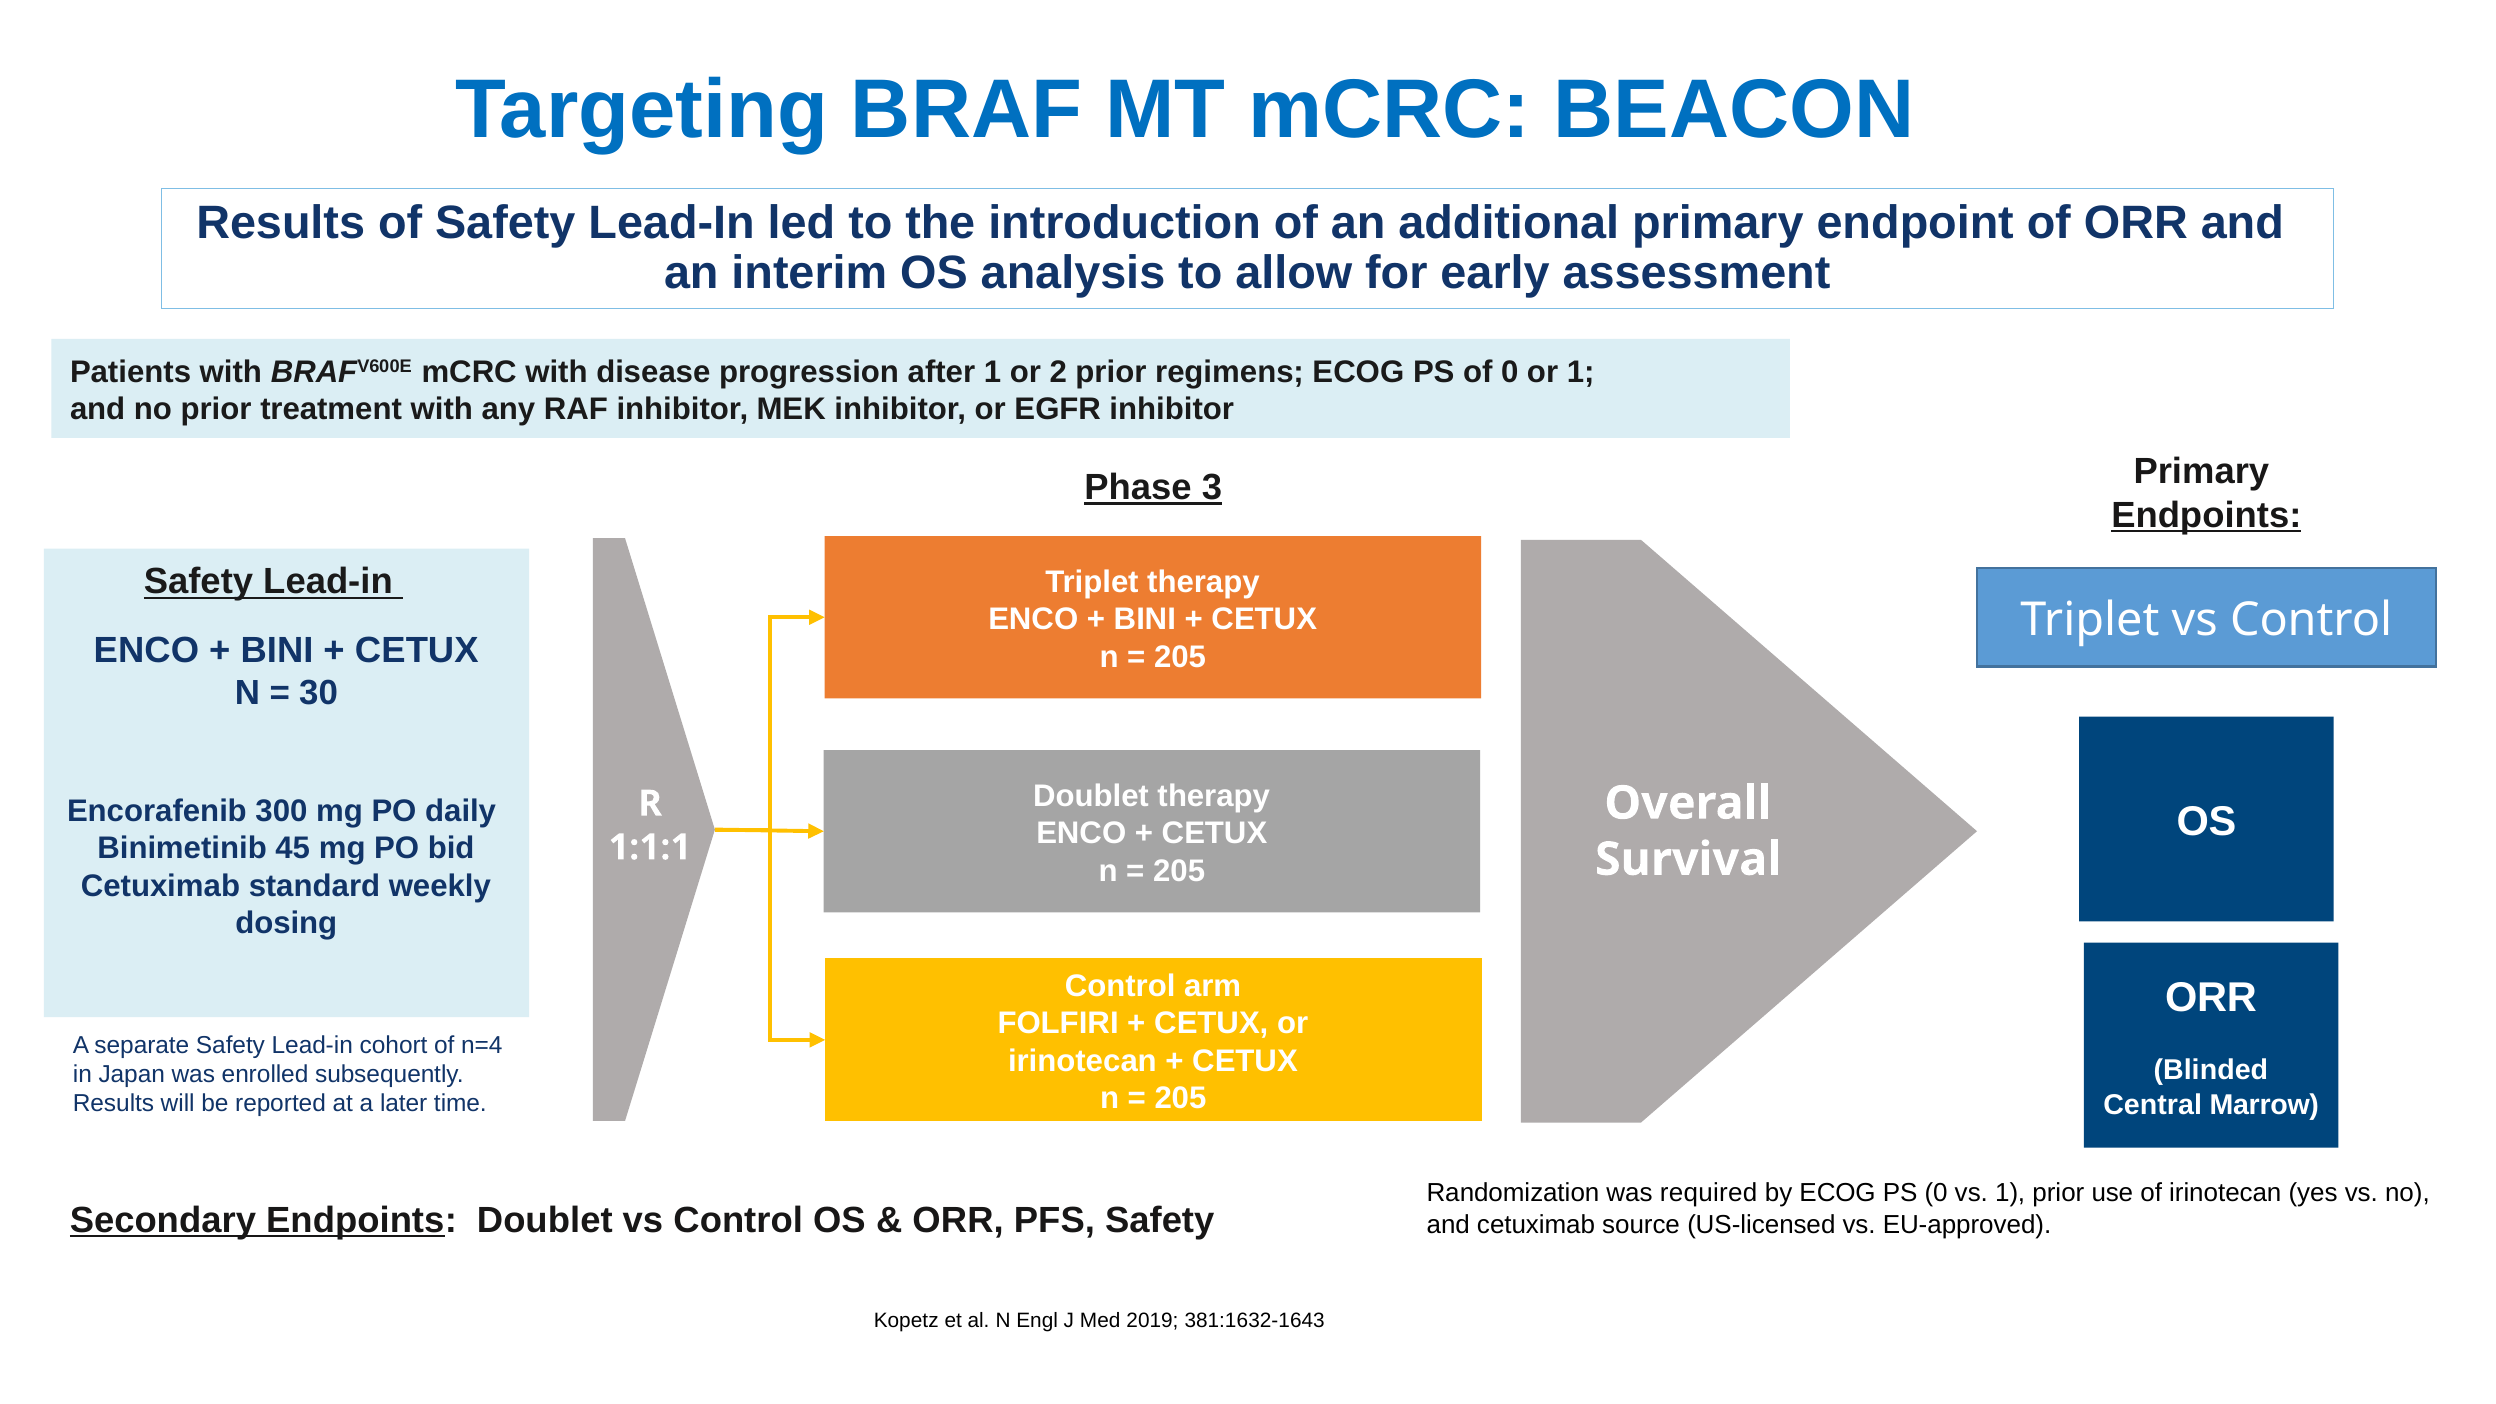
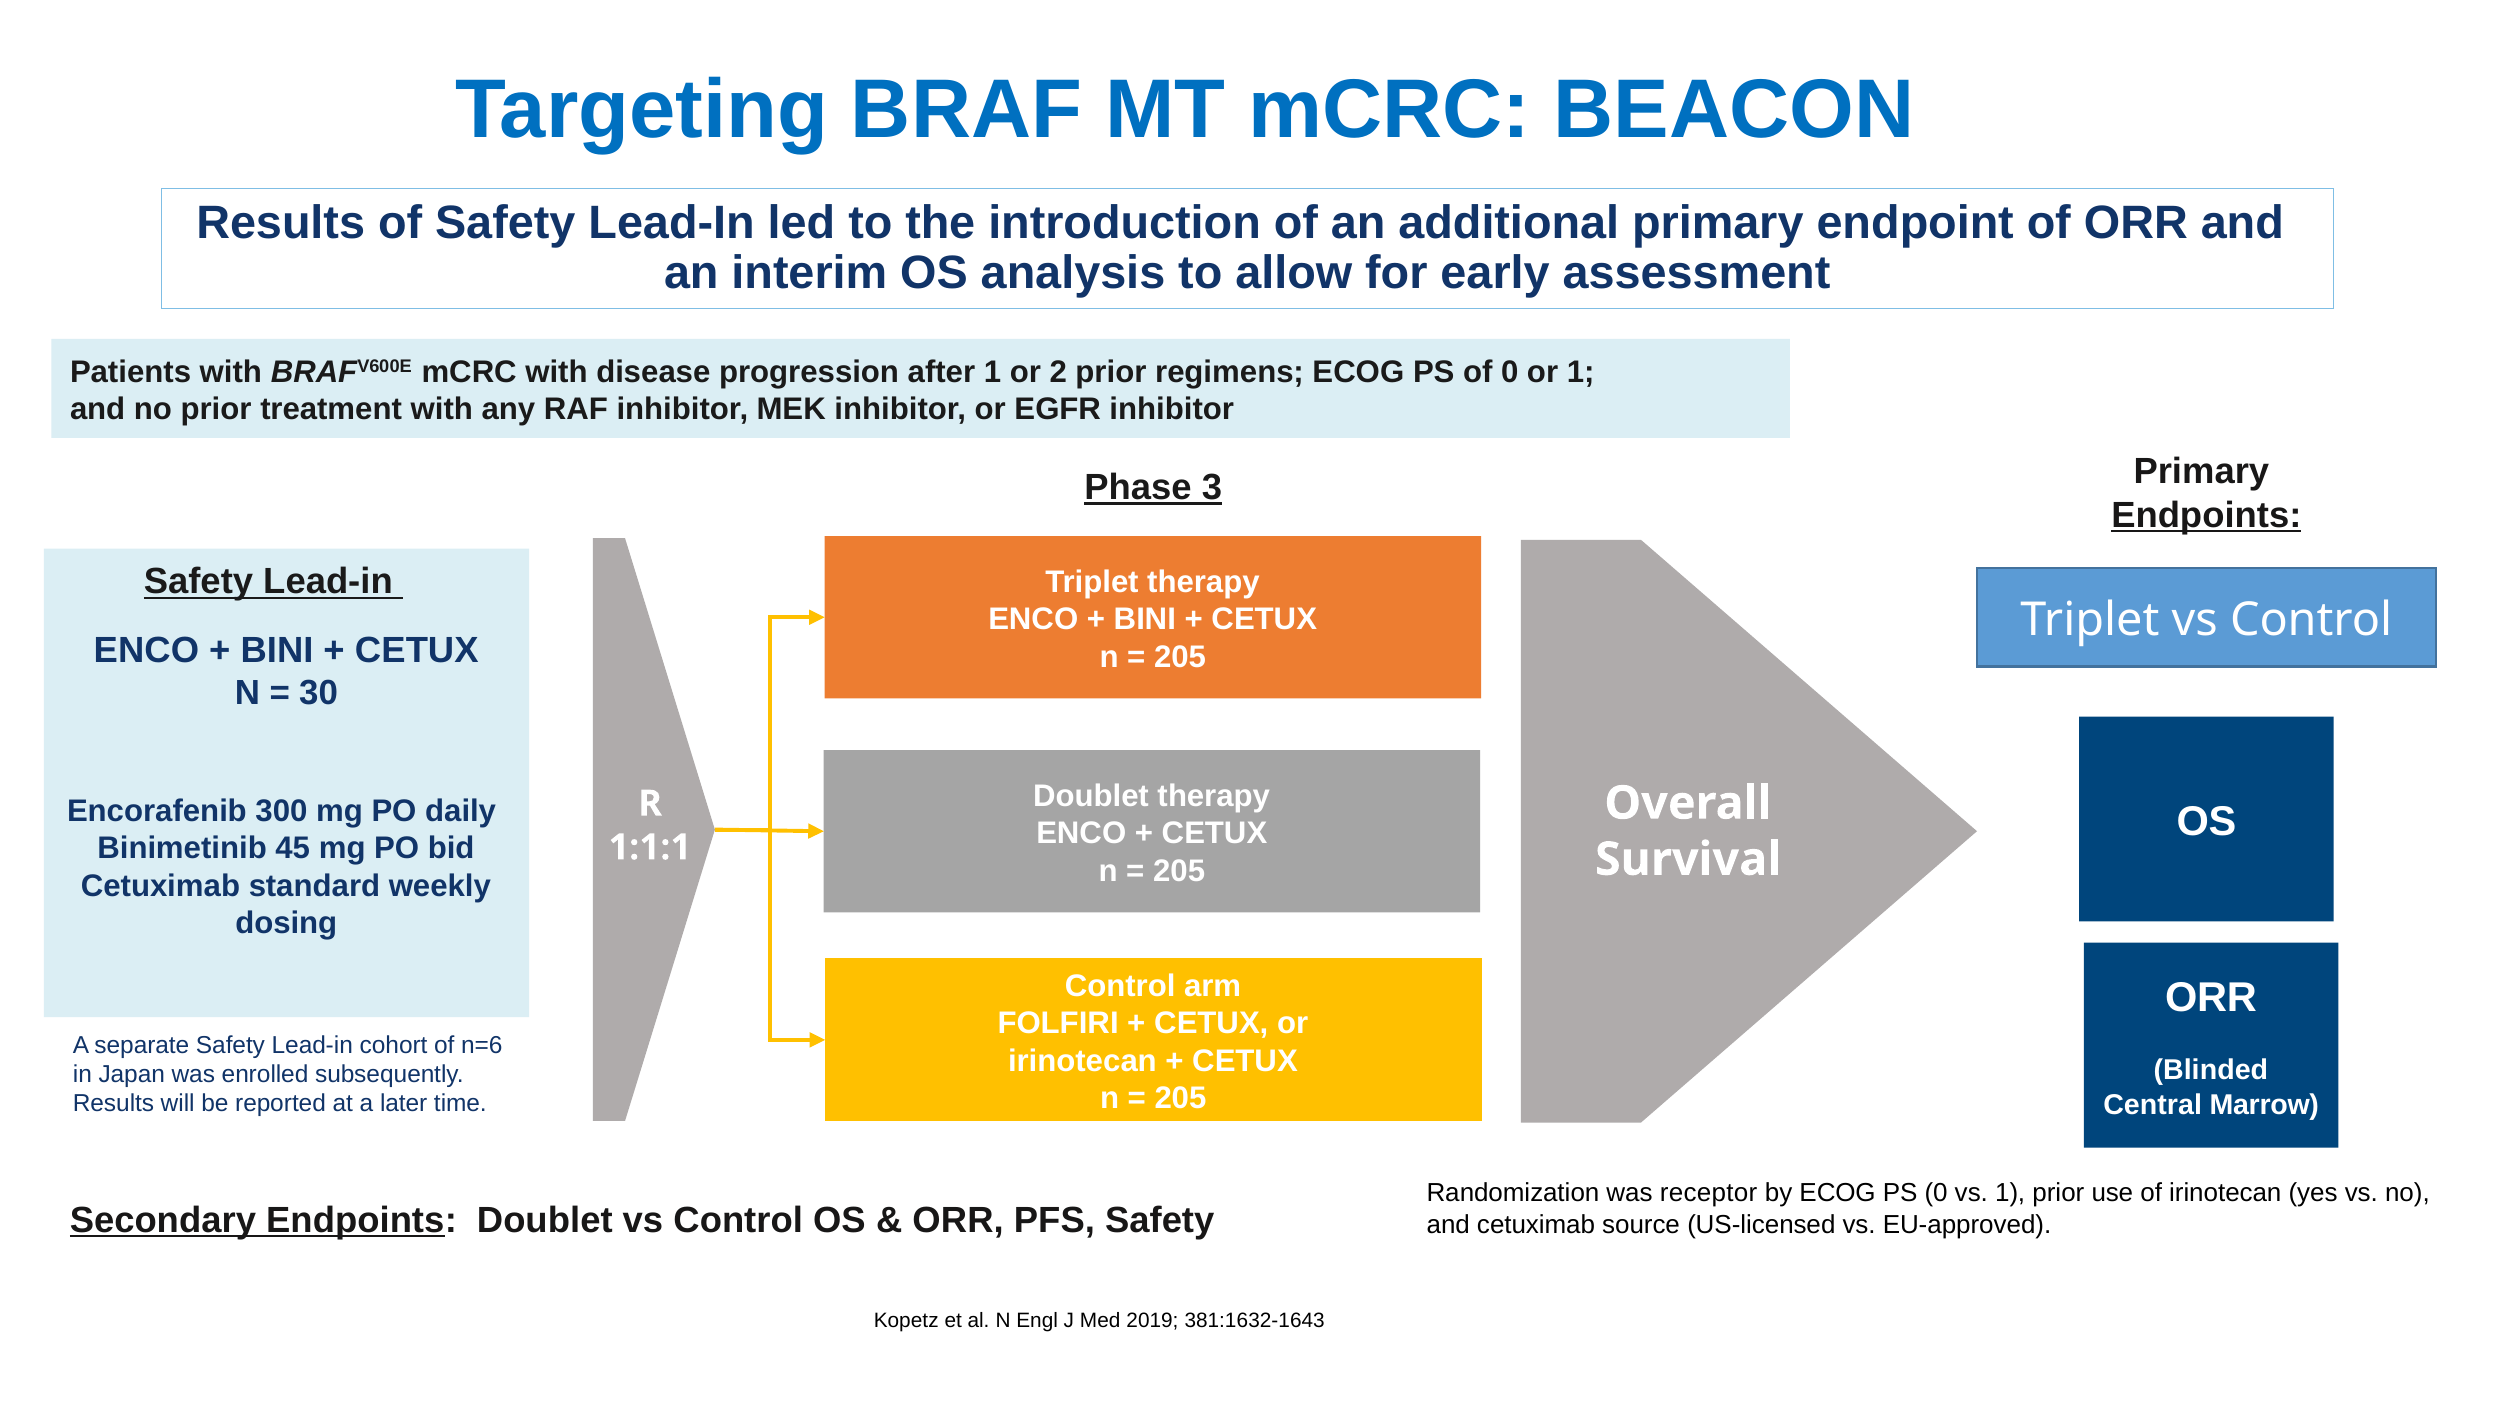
n=4: n=4 -> n=6
required: required -> receptor
